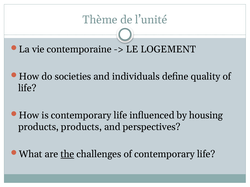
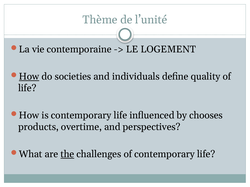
How at (29, 77) underline: none -> present
housing: housing -> chooses
products products: products -> overtime
